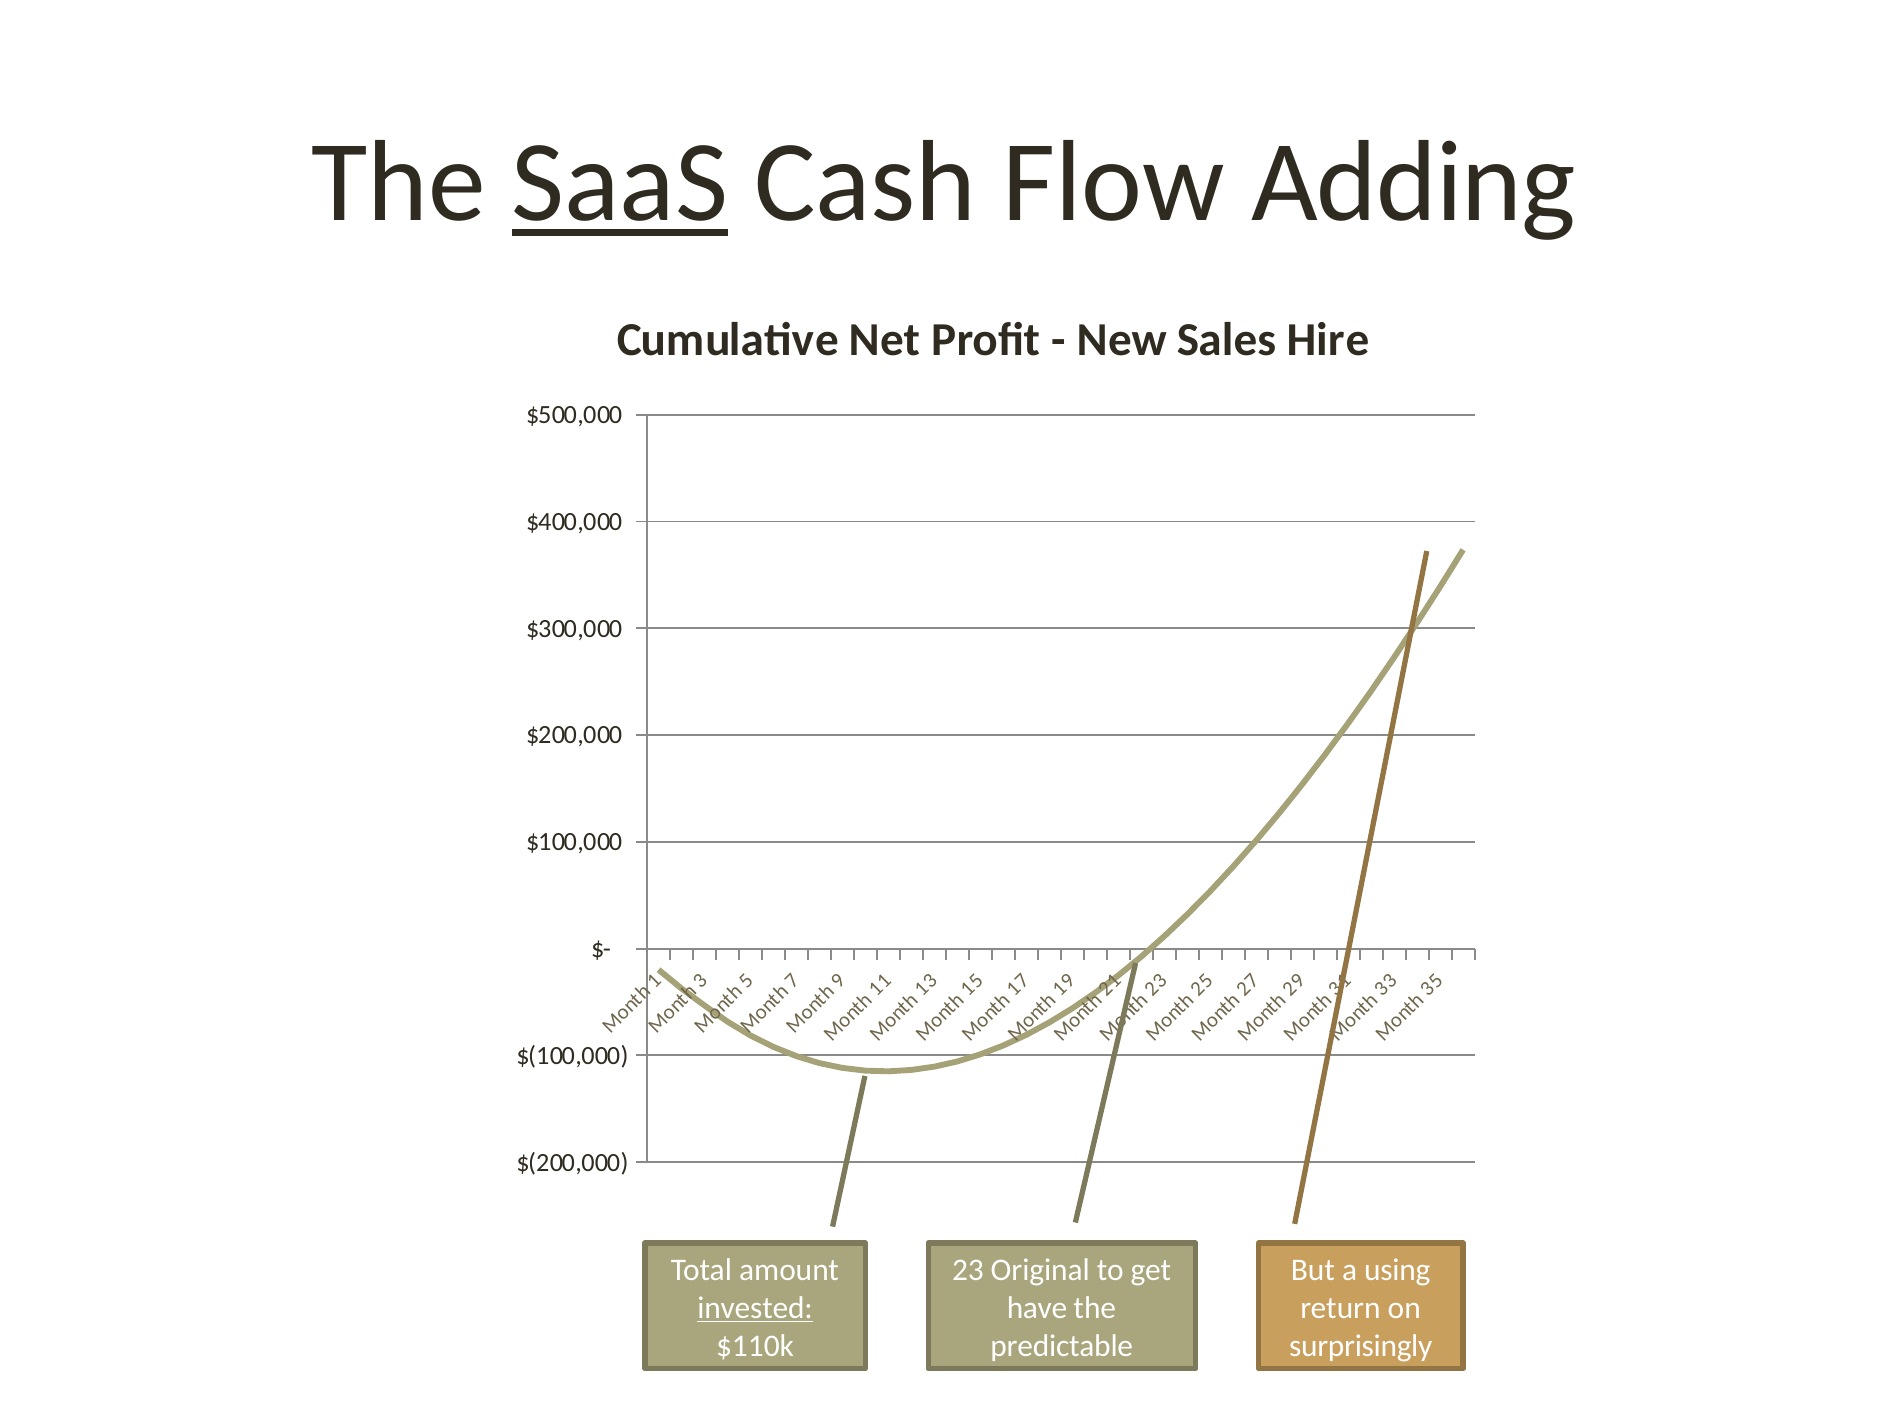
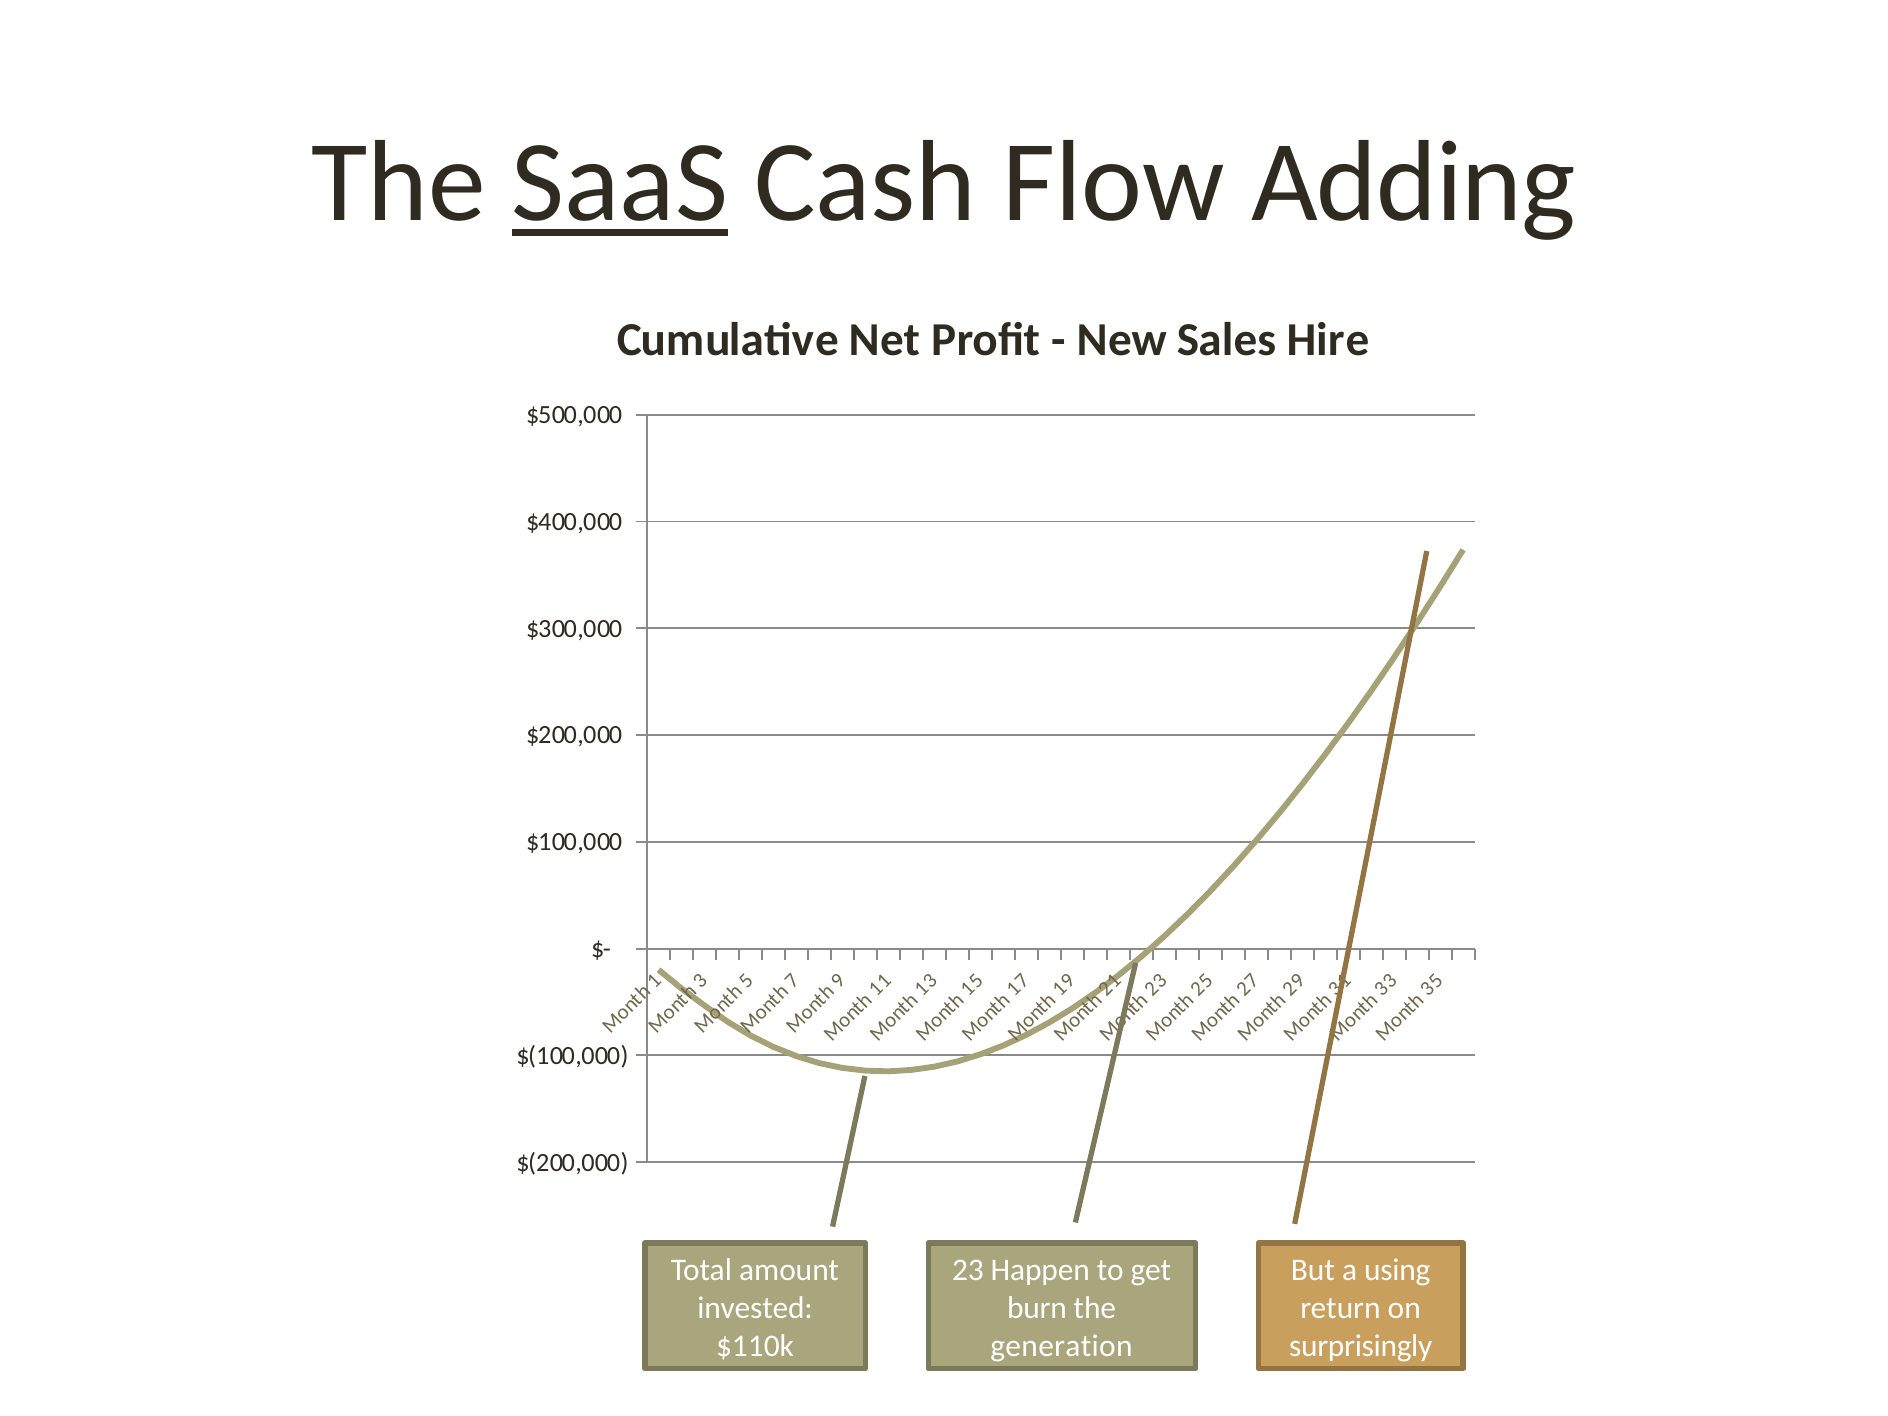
Original: Original -> Happen
invested underline: present -> none
have: have -> burn
predictable: predictable -> generation
